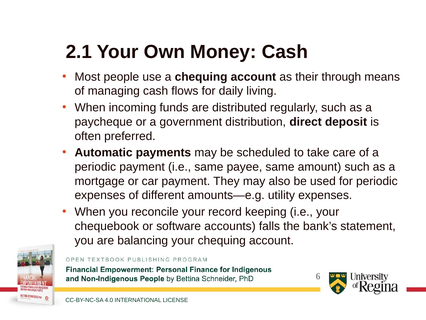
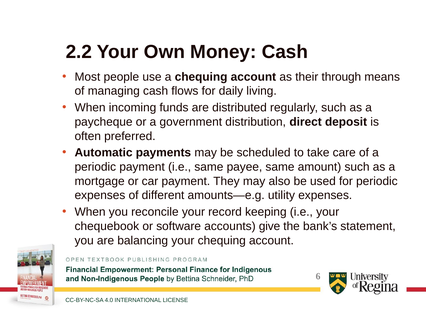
2.1: 2.1 -> 2.2
falls: falls -> give
